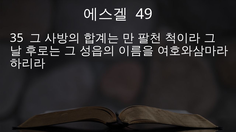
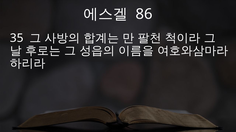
49: 49 -> 86
